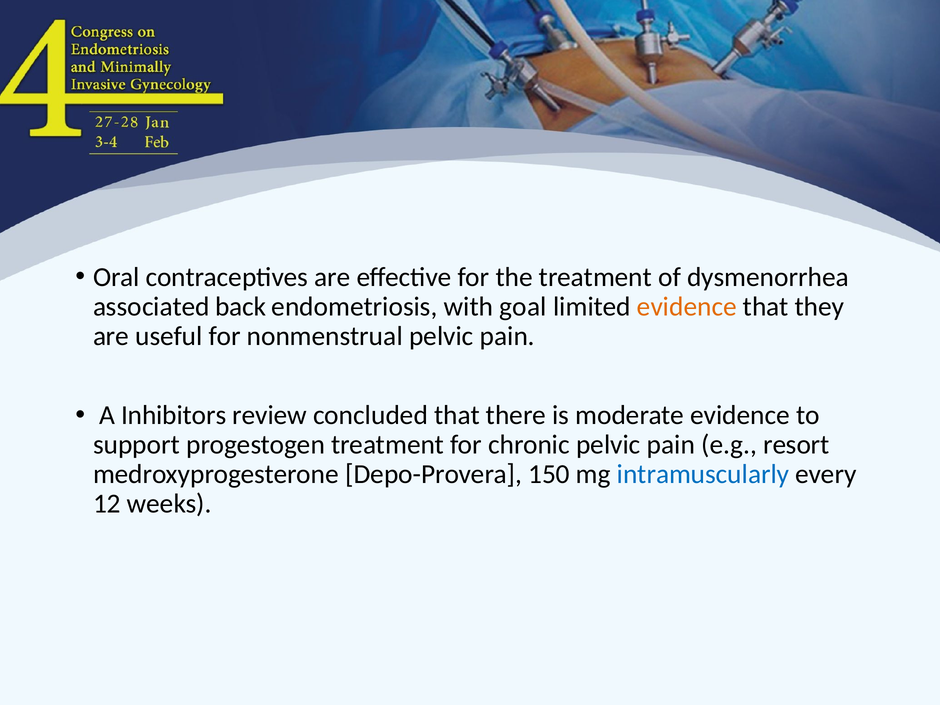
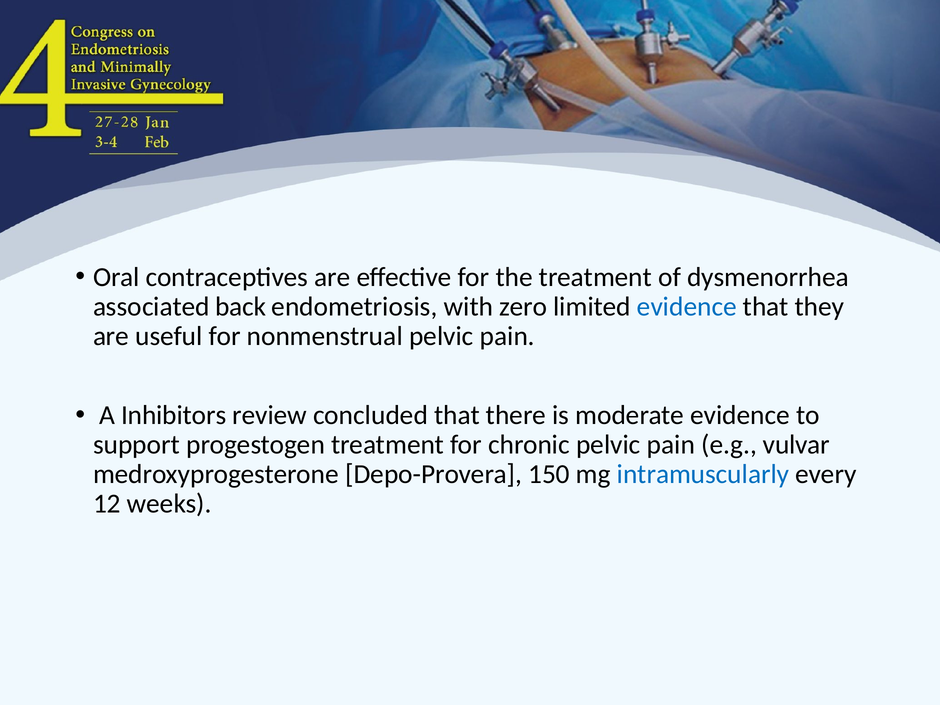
goal: goal -> zero
evidence at (687, 307) colour: orange -> blue
resort: resort -> vulvar
